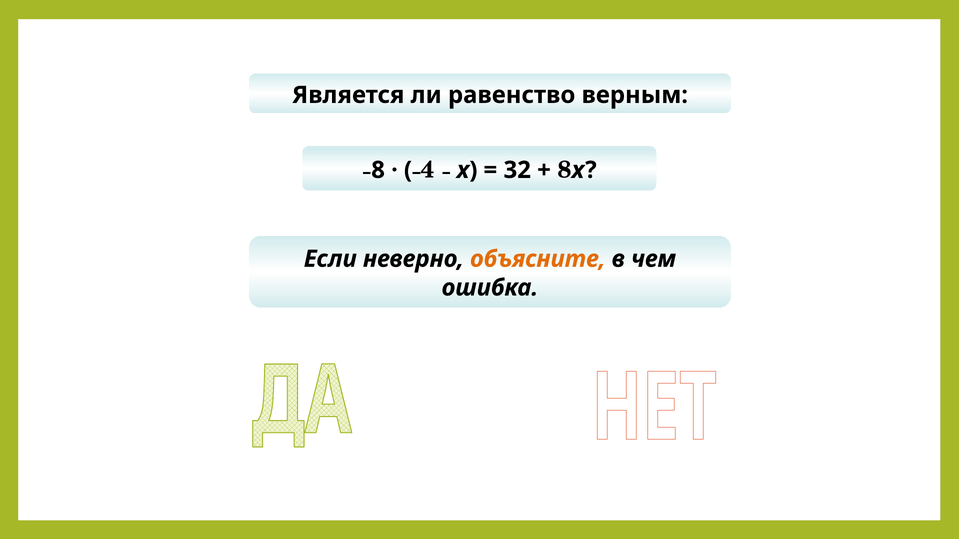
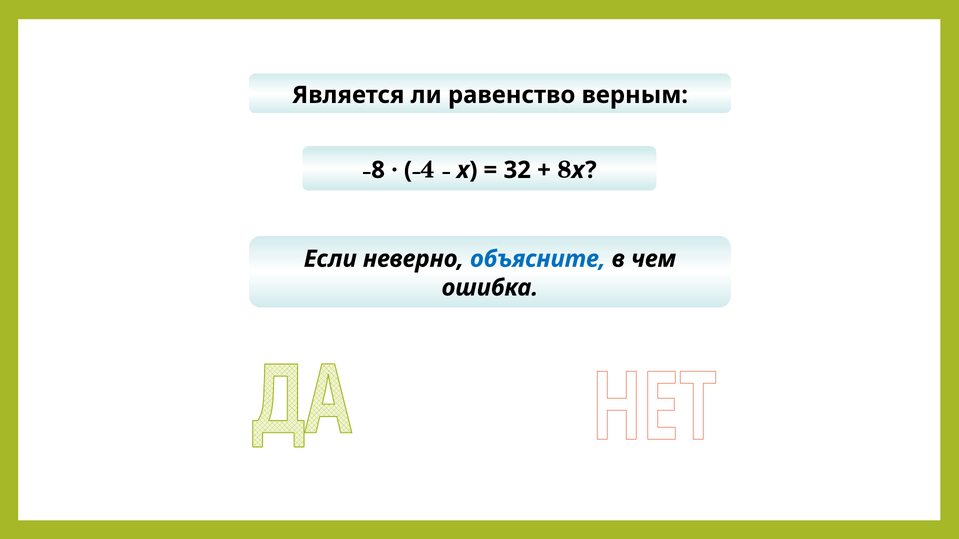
объясните colour: orange -> blue
